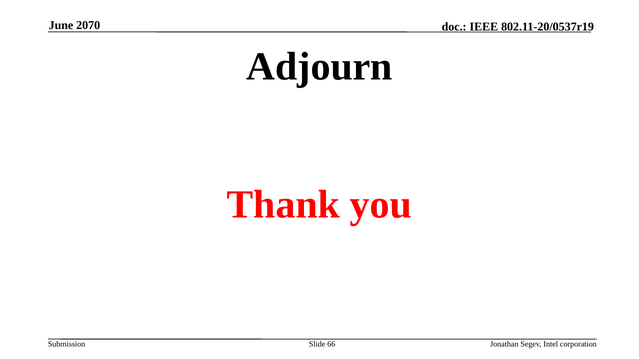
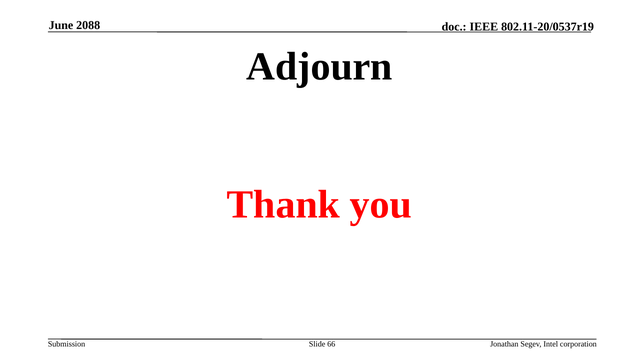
2070: 2070 -> 2088
